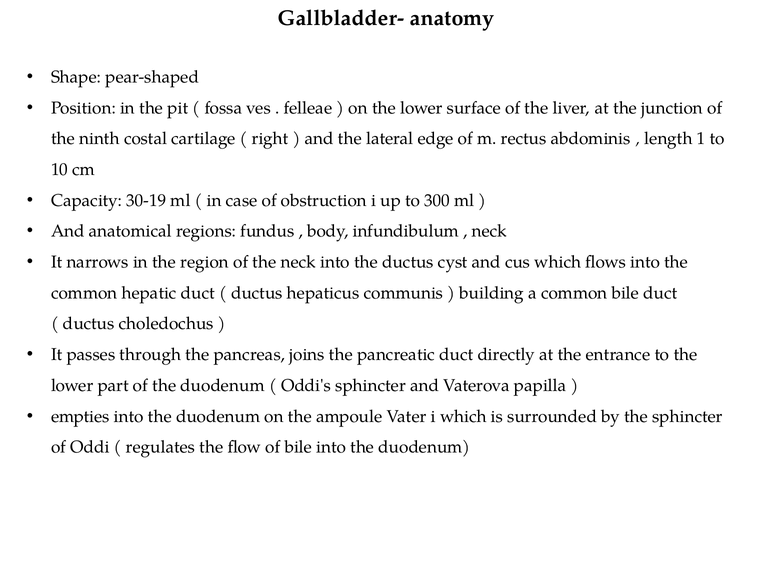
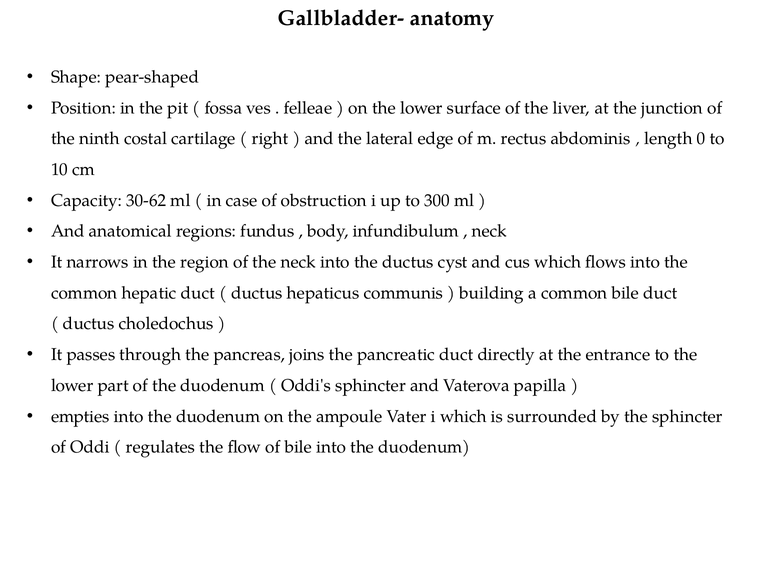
1: 1 -> 0
30-19: 30-19 -> 30-62
